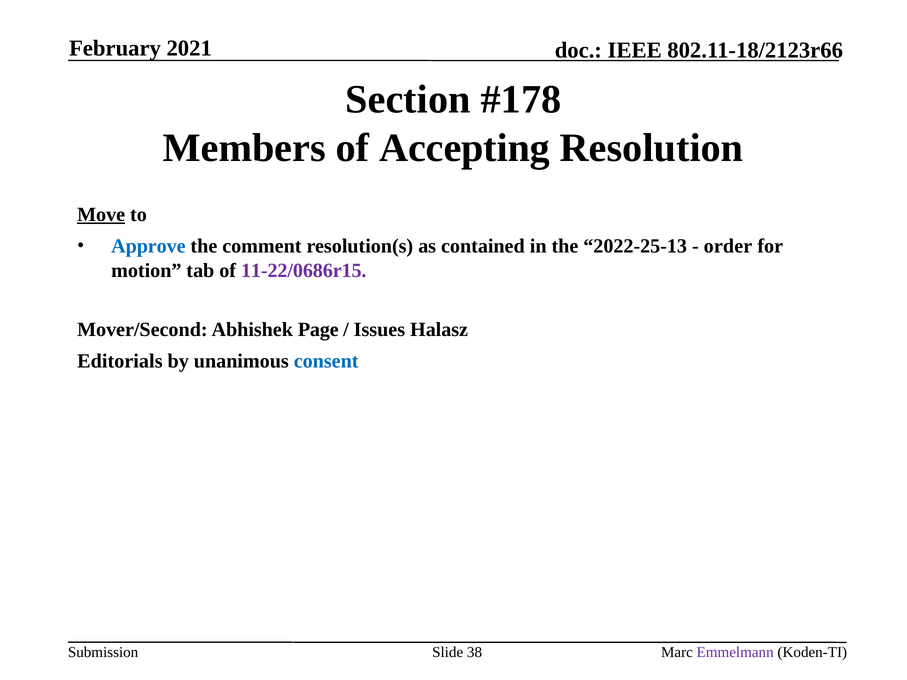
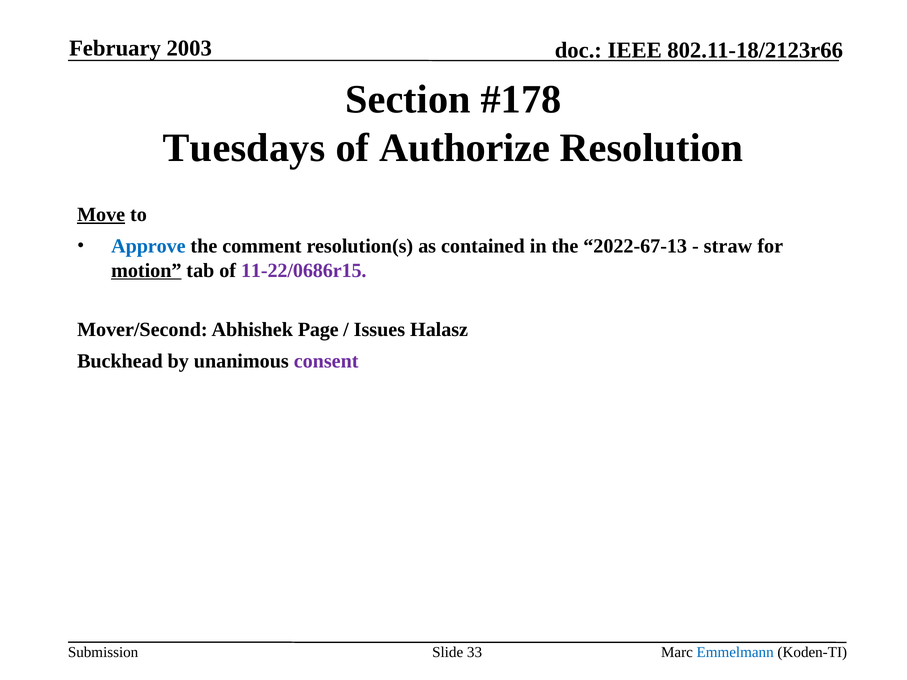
2021: 2021 -> 2003
Members: Members -> Tuesdays
Accepting: Accepting -> Authorize
2022-25-13: 2022-25-13 -> 2022-67-13
order: order -> straw
motion underline: none -> present
Editorials: Editorials -> Buckhead
consent colour: blue -> purple
38: 38 -> 33
Emmelmann colour: purple -> blue
